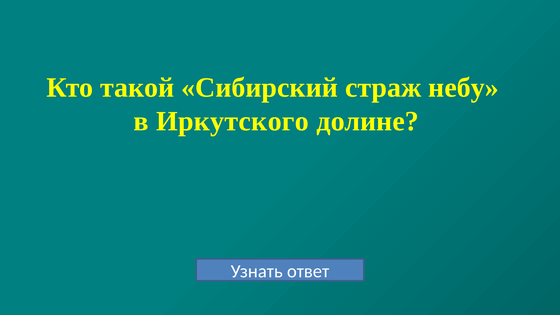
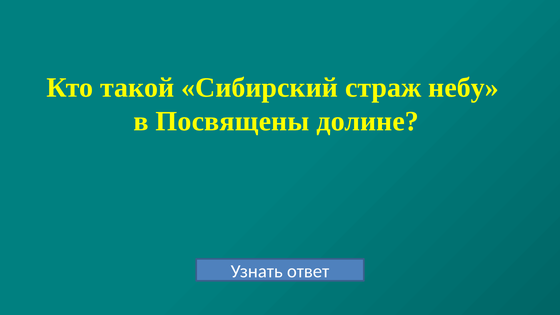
Иркутского: Иркутского -> Посвящены
